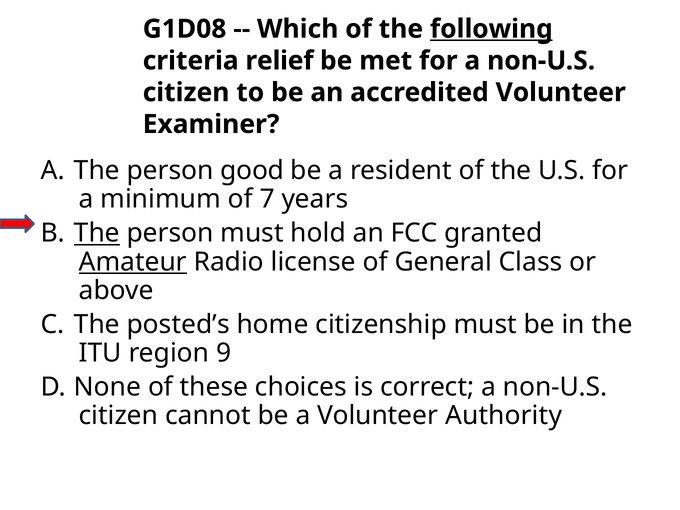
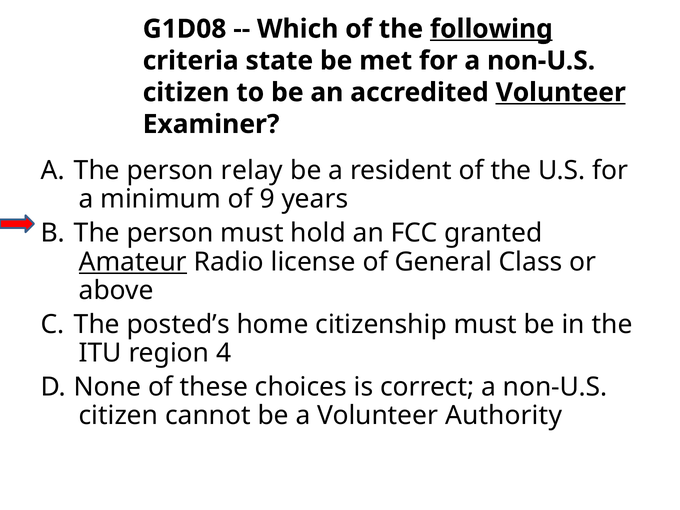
relief: relief -> state
Volunteer at (561, 92) underline: none -> present
good: good -> relay
7: 7 -> 9
The at (97, 233) underline: present -> none
9: 9 -> 4
